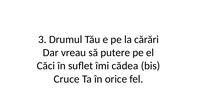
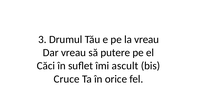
la cărări: cărări -> vreau
cădea: cădea -> ascult
